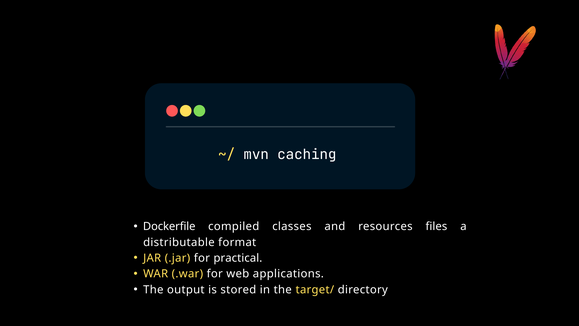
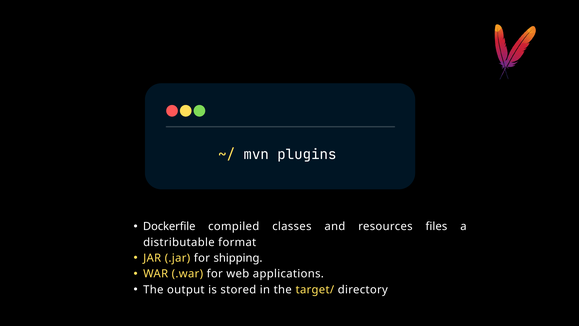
caching: caching -> plugins
practical: practical -> shipping
